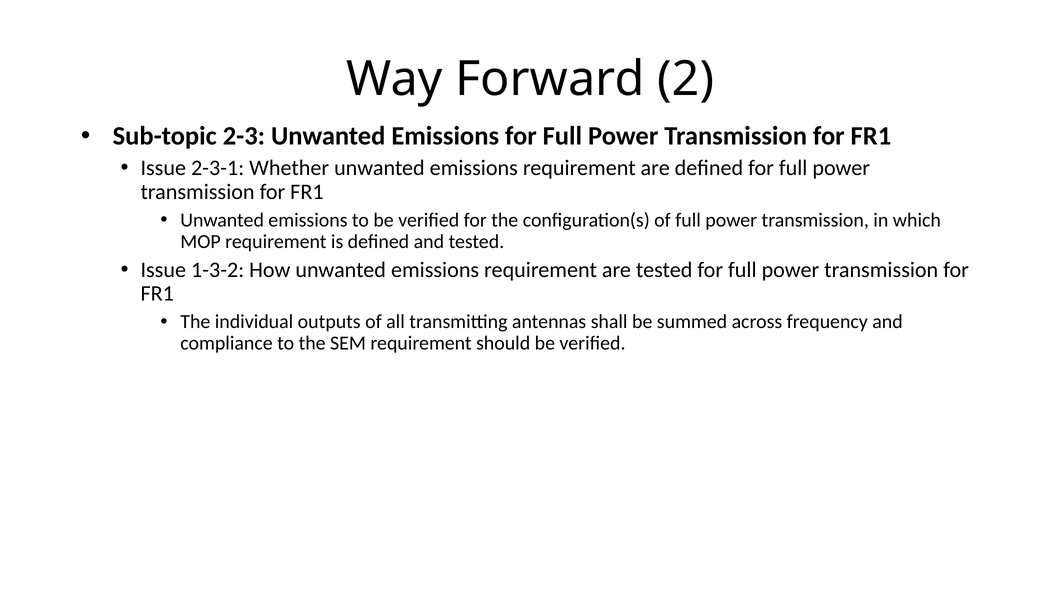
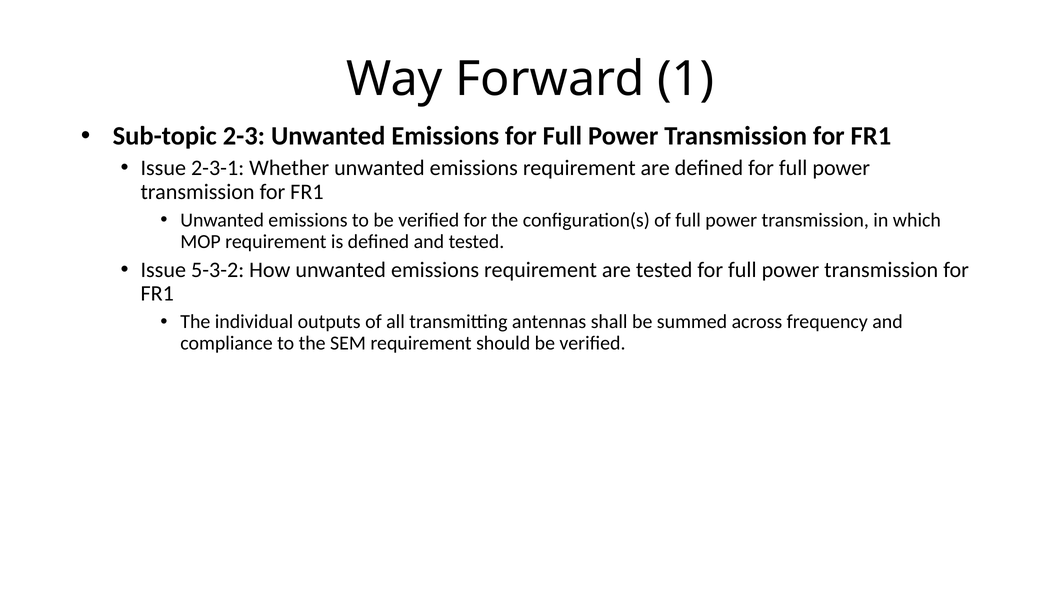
2: 2 -> 1
1-3-2: 1-3-2 -> 5-3-2
